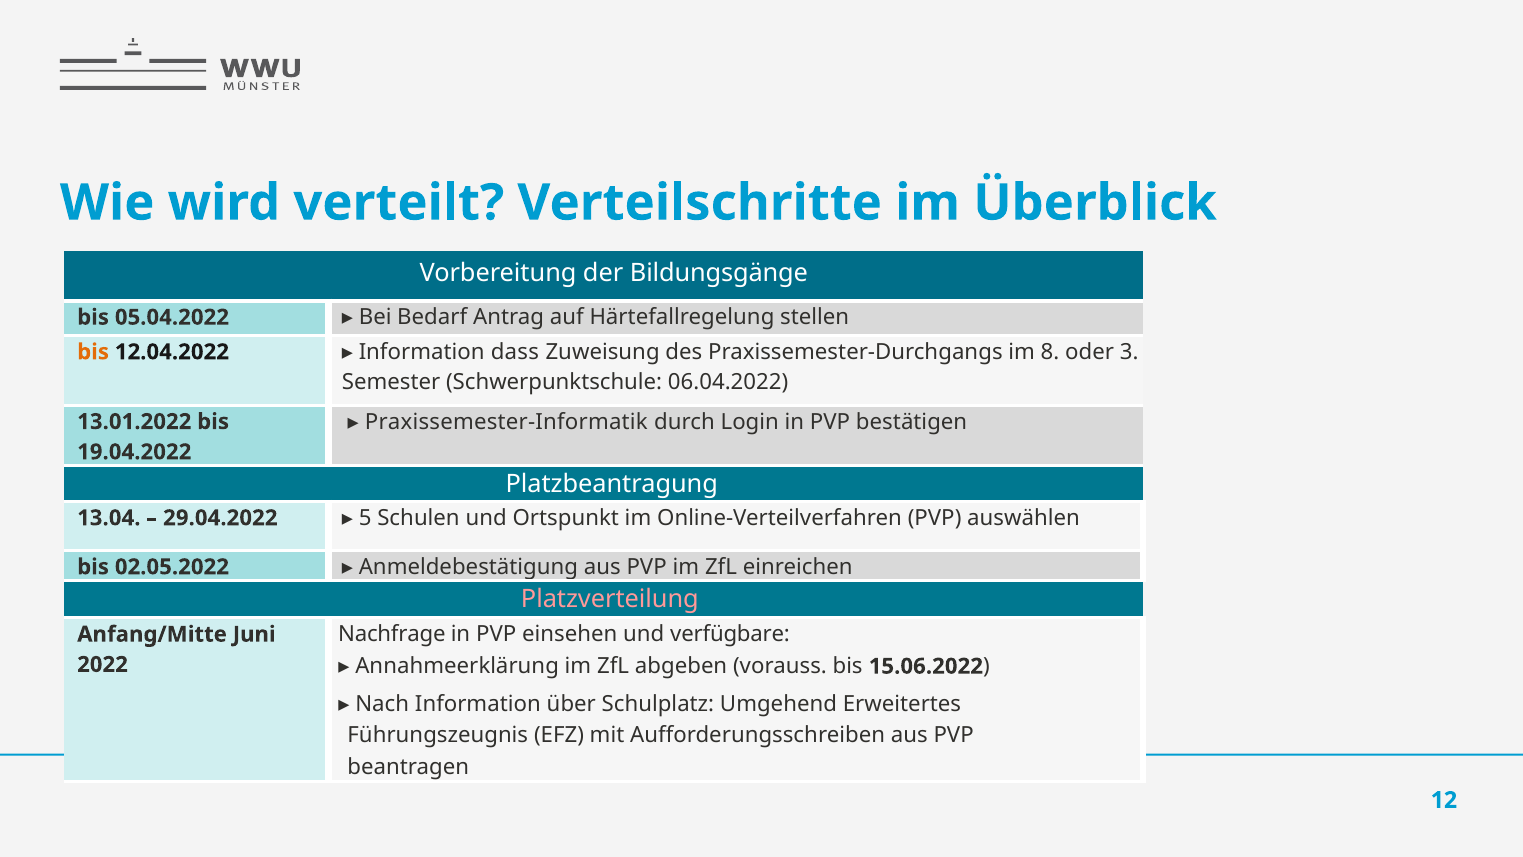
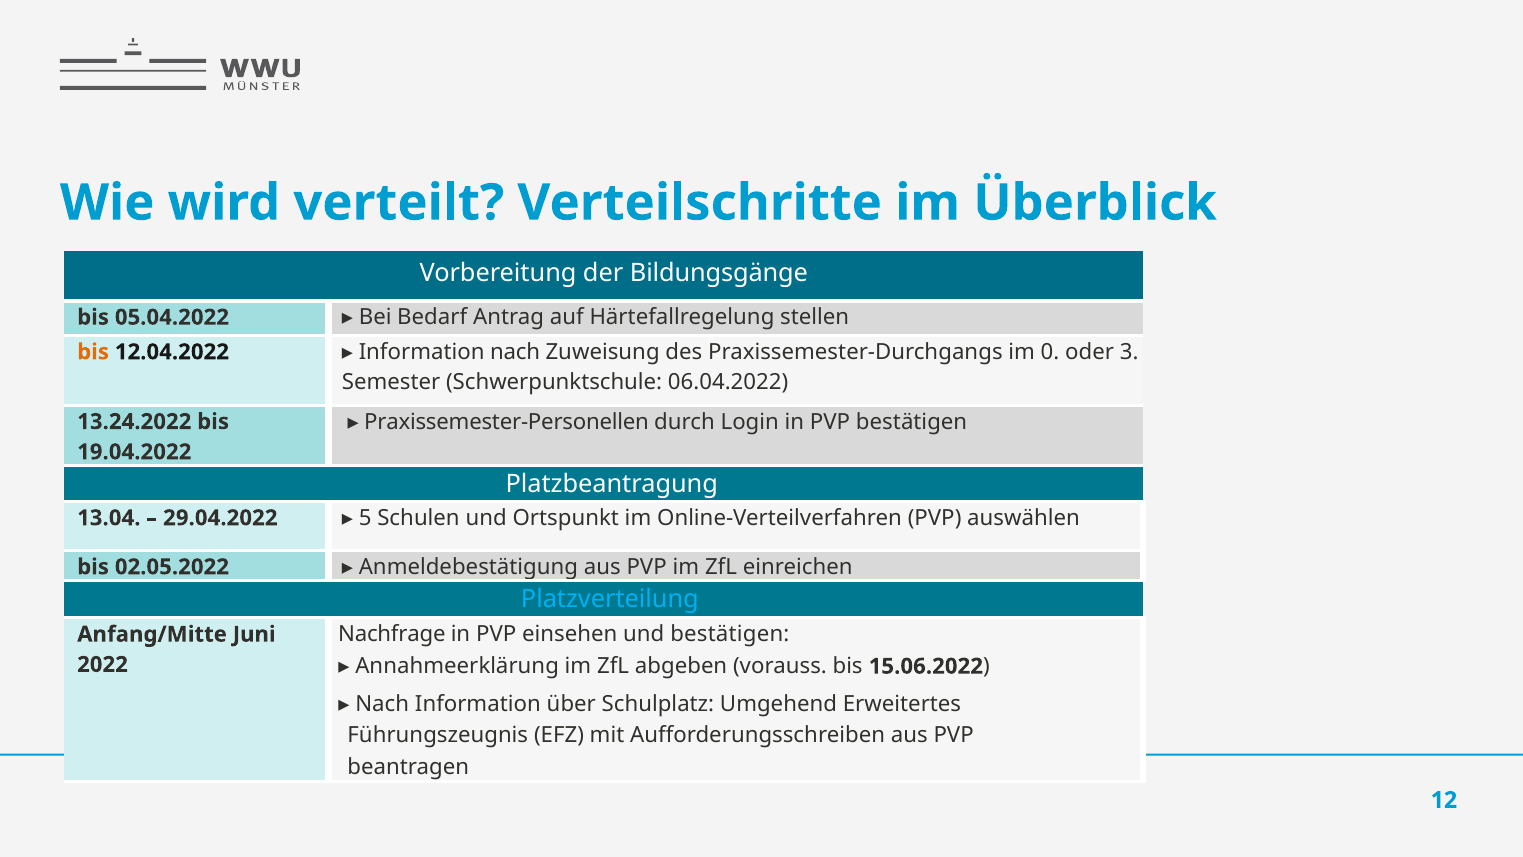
Information dass: dass -> nach
8: 8 -> 0
Praxissemester-Informatik: Praxissemester-Informatik -> Praxissemester-Personellen
13.01.2022: 13.01.2022 -> 13.24.2022
Platzverteilung colour: pink -> light blue
und verfügbare: verfügbare -> bestätigen
